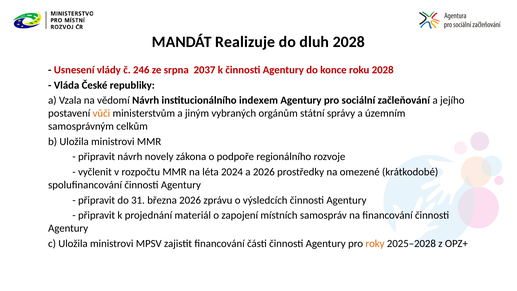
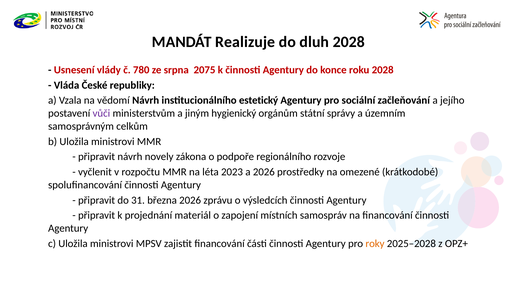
246: 246 -> 780
2037: 2037 -> 2075
indexem: indexem -> estetický
vůči colour: orange -> purple
vybraných: vybraných -> hygienický
2024: 2024 -> 2023
